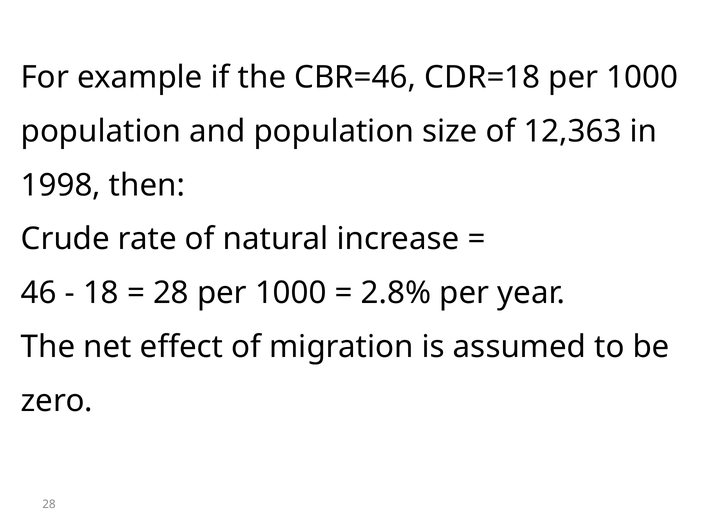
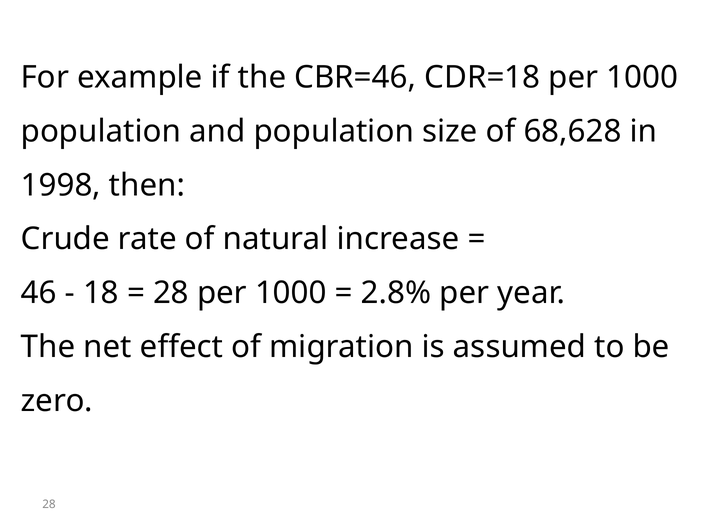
12,363: 12,363 -> 68,628
